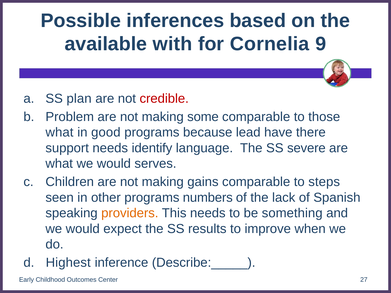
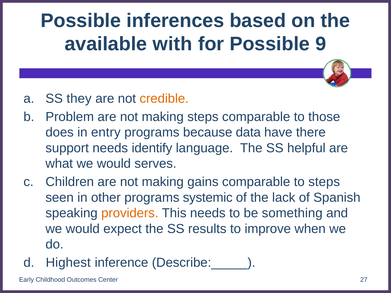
for Cornelia: Cornelia -> Possible
plan: plan -> they
credible colour: red -> orange
making some: some -> steps
what at (60, 133): what -> does
good: good -> entry
lead: lead -> data
severe: severe -> helpful
numbers: numbers -> systemic
